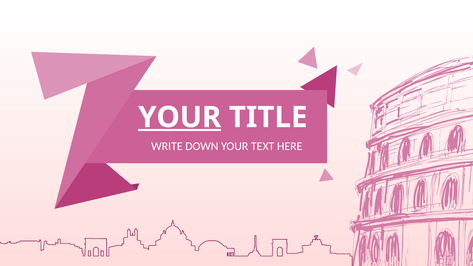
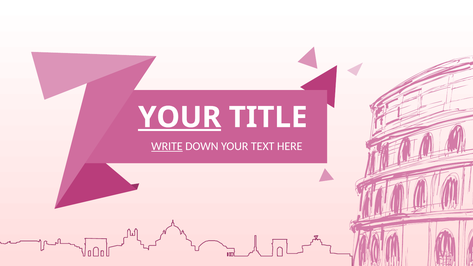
WRITE underline: none -> present
